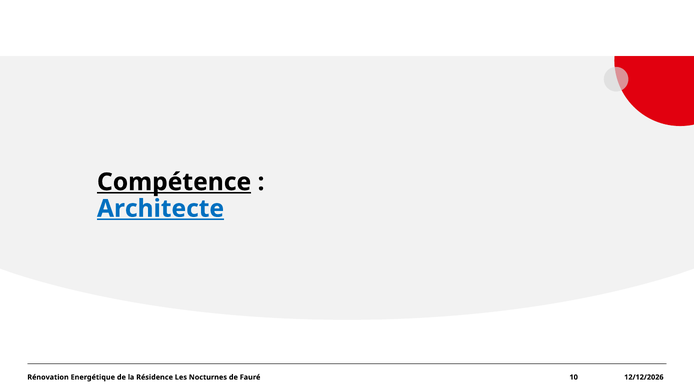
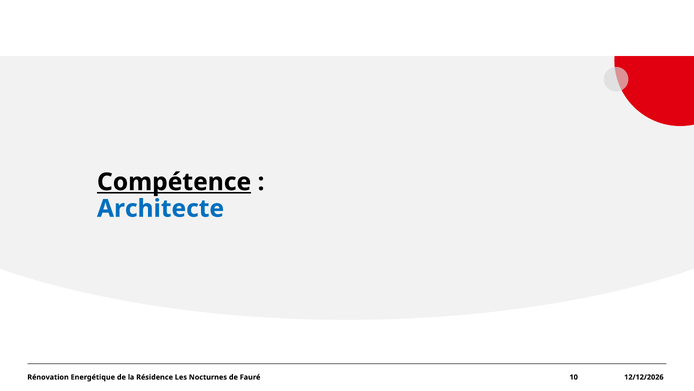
Architecte underline: present -> none
